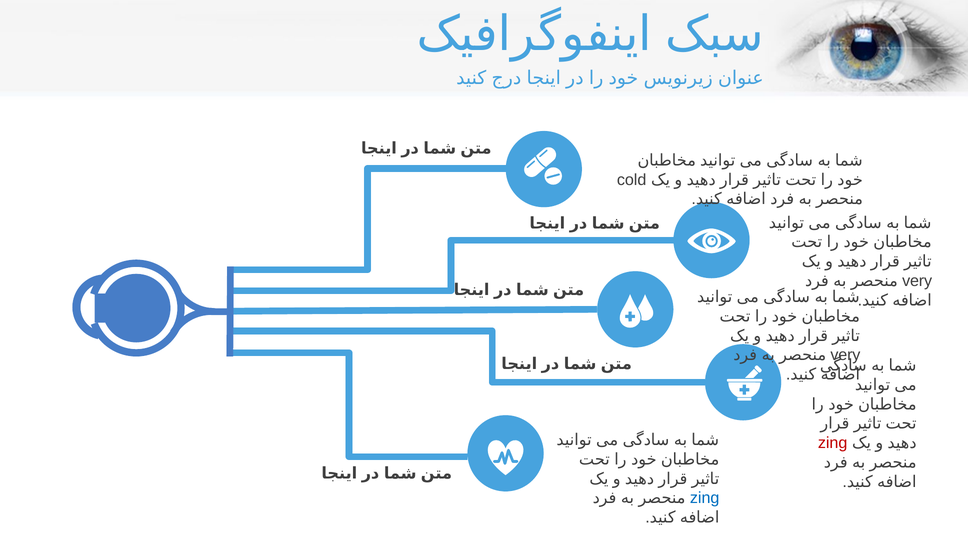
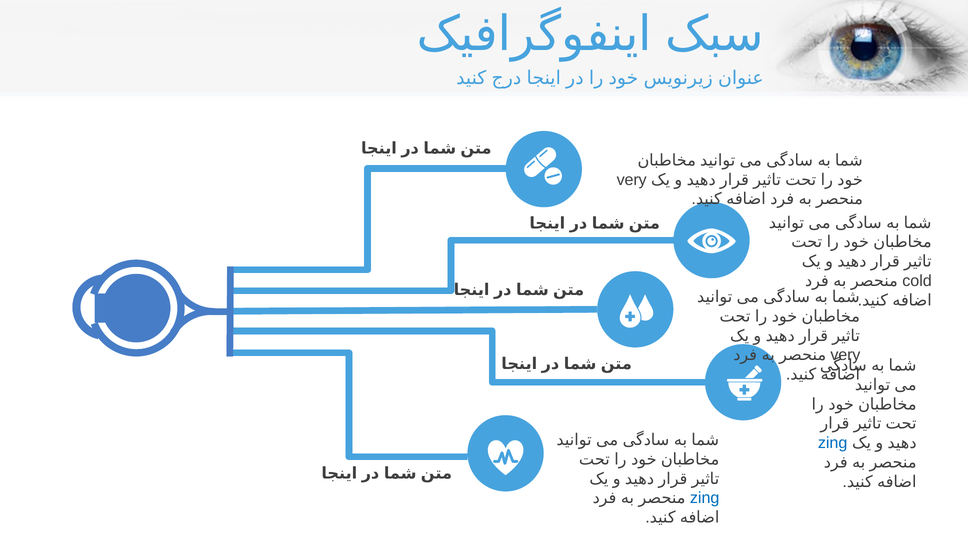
cold at (632, 180): cold -> very
very at (917, 281): very -> cold
zing at (833, 443) colour: red -> blue
